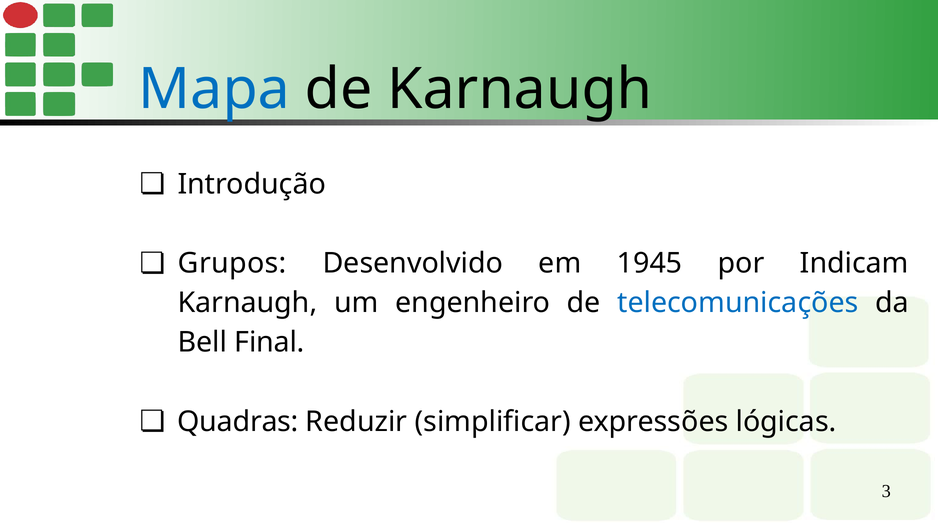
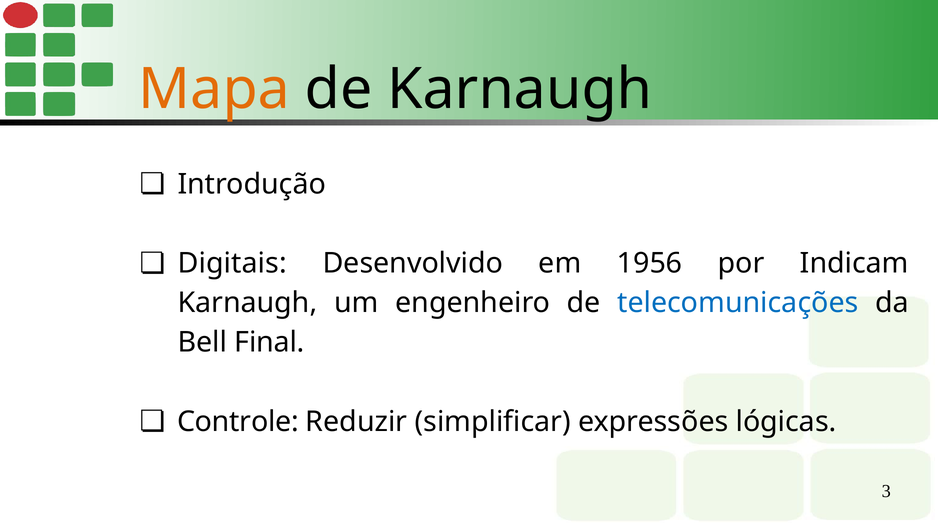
Mapa colour: blue -> orange
Grupos: Grupos -> Digitais
1945: 1945 -> 1956
Quadras: Quadras -> Controle
